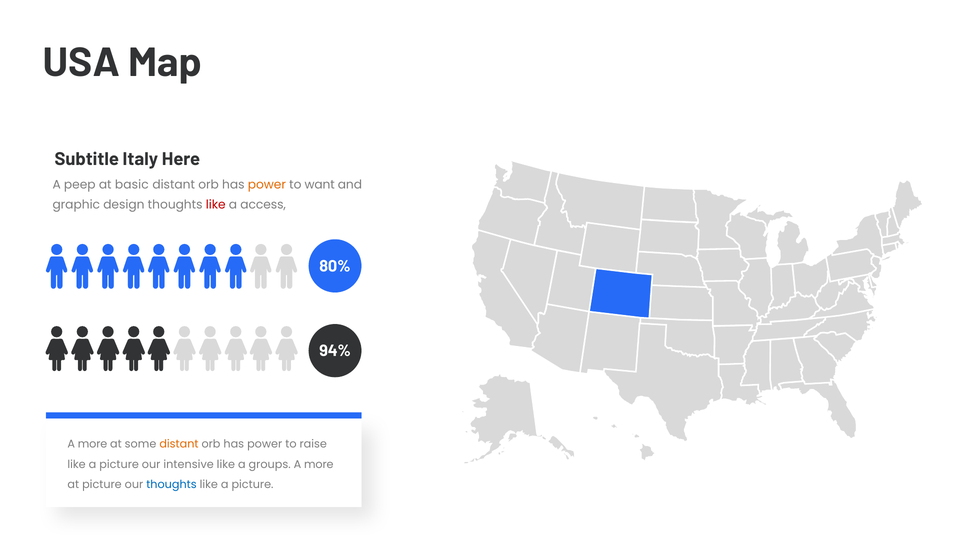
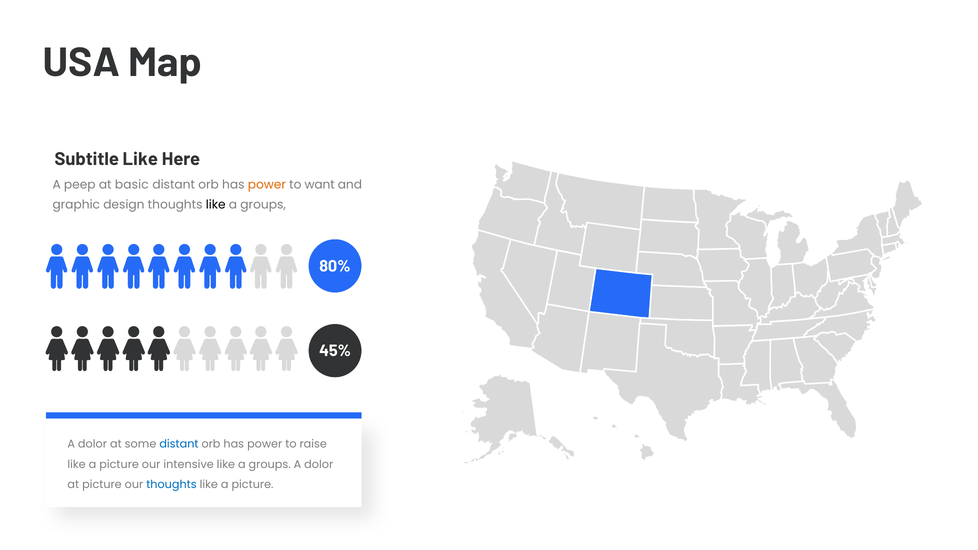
Subtitle Italy: Italy -> Like
like at (216, 205) colour: red -> black
access at (263, 205): access -> groups
94%: 94% -> 45%
more at (93, 444): more -> dolor
distant at (179, 444) colour: orange -> blue
more at (319, 464): more -> dolor
